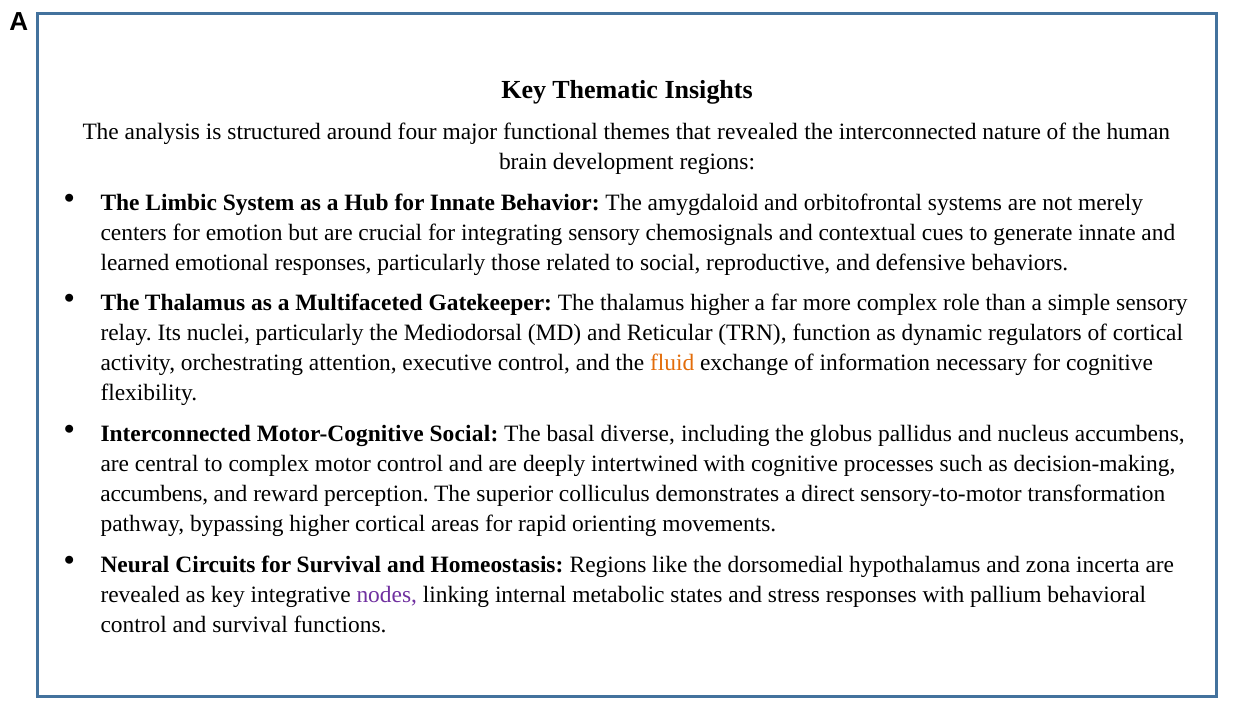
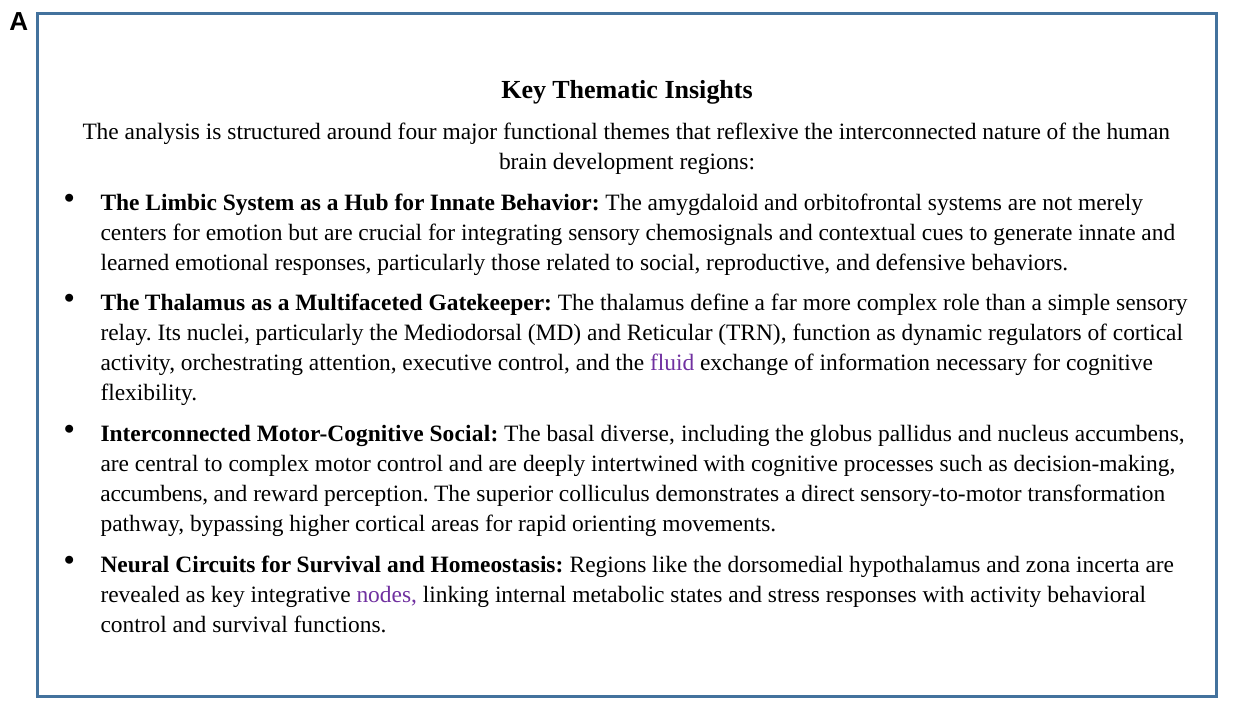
that revealed: revealed -> reflexive
thalamus higher: higher -> define
fluid colour: orange -> purple
with pallium: pallium -> activity
